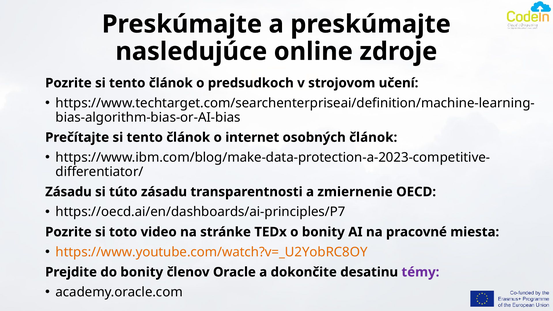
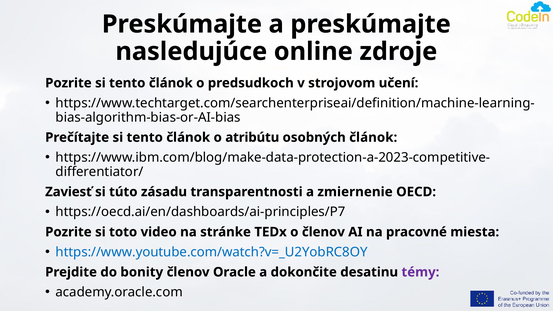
internet: internet -> atribútu
Zásadu at (68, 192): Zásadu -> Zaviesť
o bonity: bonity -> členov
https://www.youtube.com/watch?v=_U2YobRC8OY colour: orange -> blue
